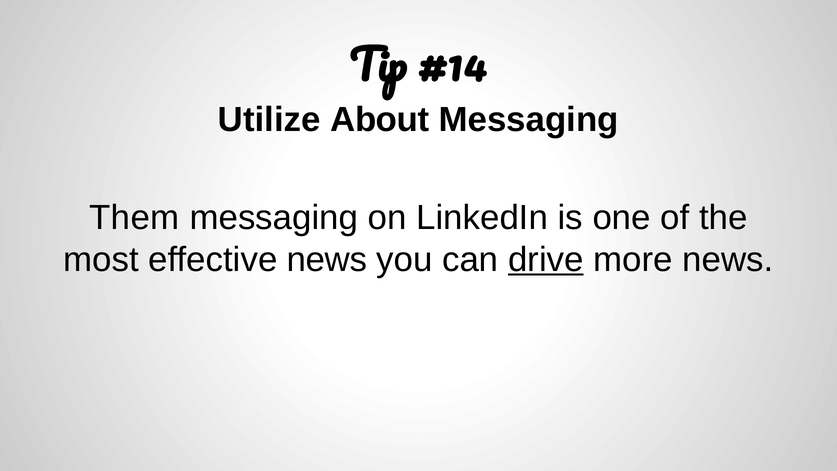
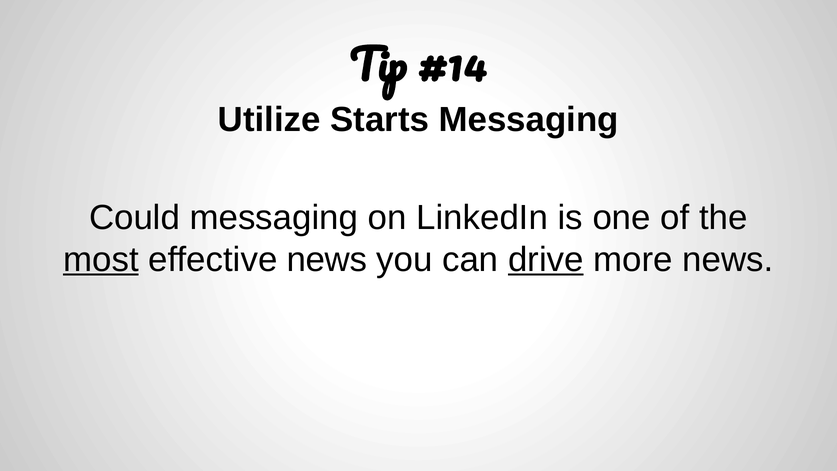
About: About -> Starts
Them: Them -> Could
most underline: none -> present
